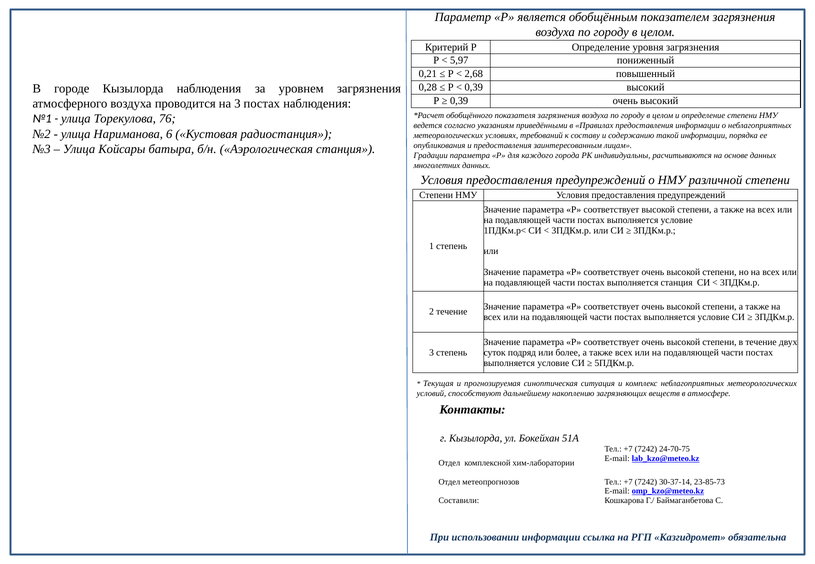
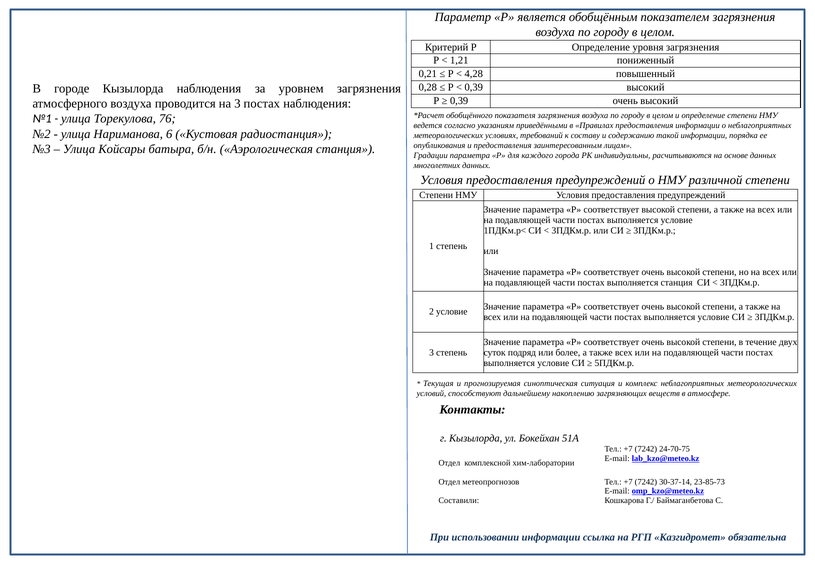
5,97: 5,97 -> 1,21
2,68: 2,68 -> 4,28
2 течение: течение -> условие
